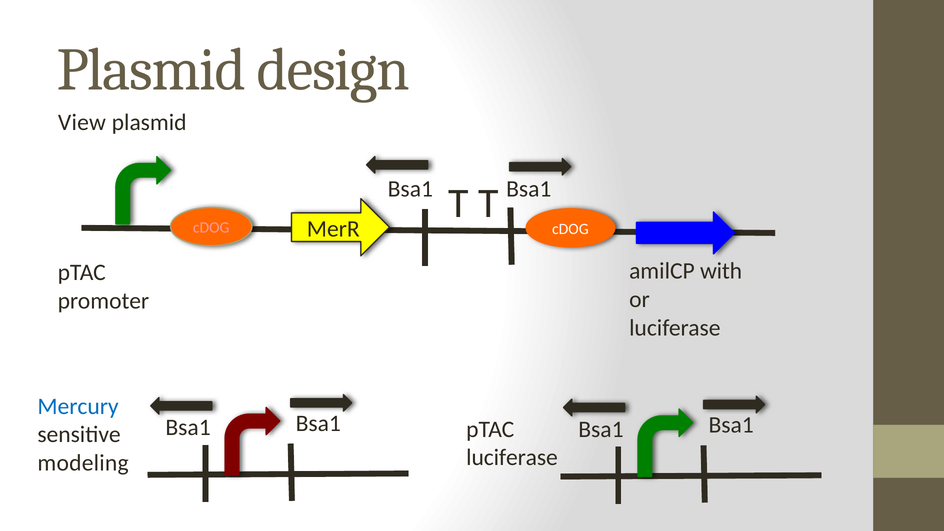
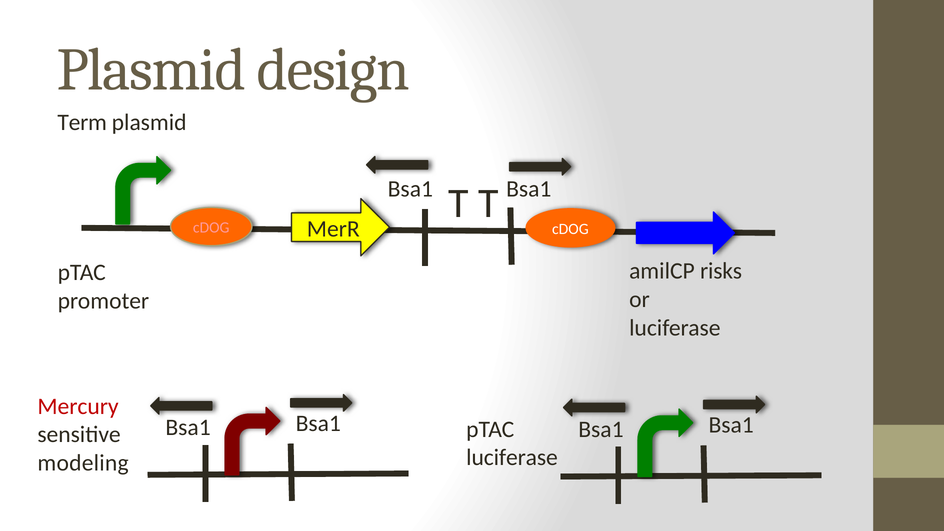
View: View -> Term
with: with -> risks
Mercury colour: blue -> red
